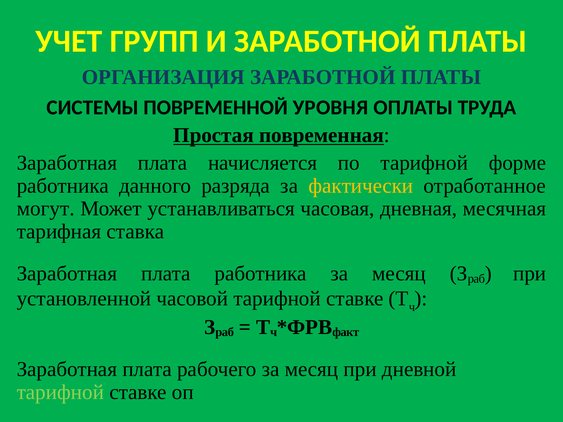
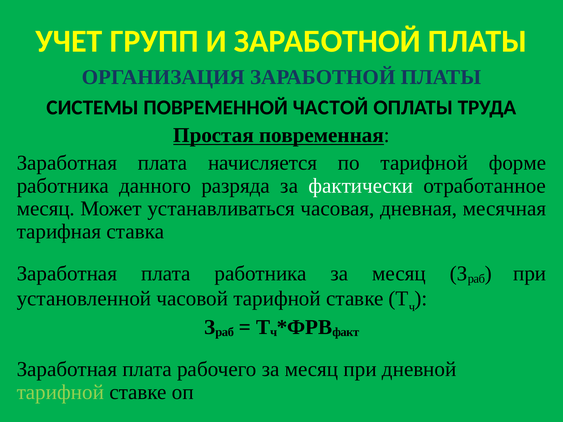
УРОВНЯ: УРОВНЯ -> ЧАСТОЙ
фактически colour: yellow -> white
могут at (46, 209): могут -> месяц
